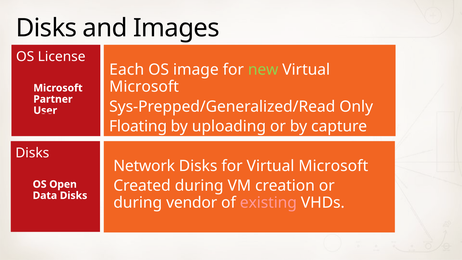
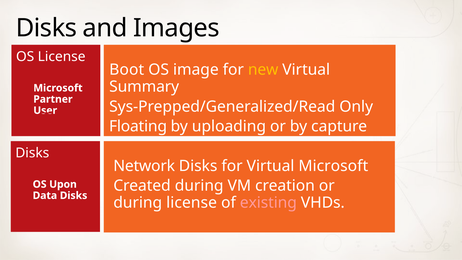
Each: Each -> Boot
new colour: light green -> yellow
Microsoft at (144, 87): Microsoft -> Summary
Open: Open -> Upon
during vendor: vendor -> license
